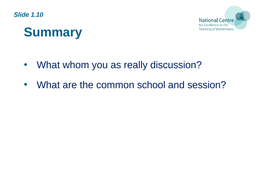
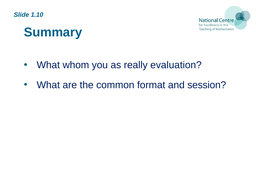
discussion: discussion -> evaluation
school: school -> format
